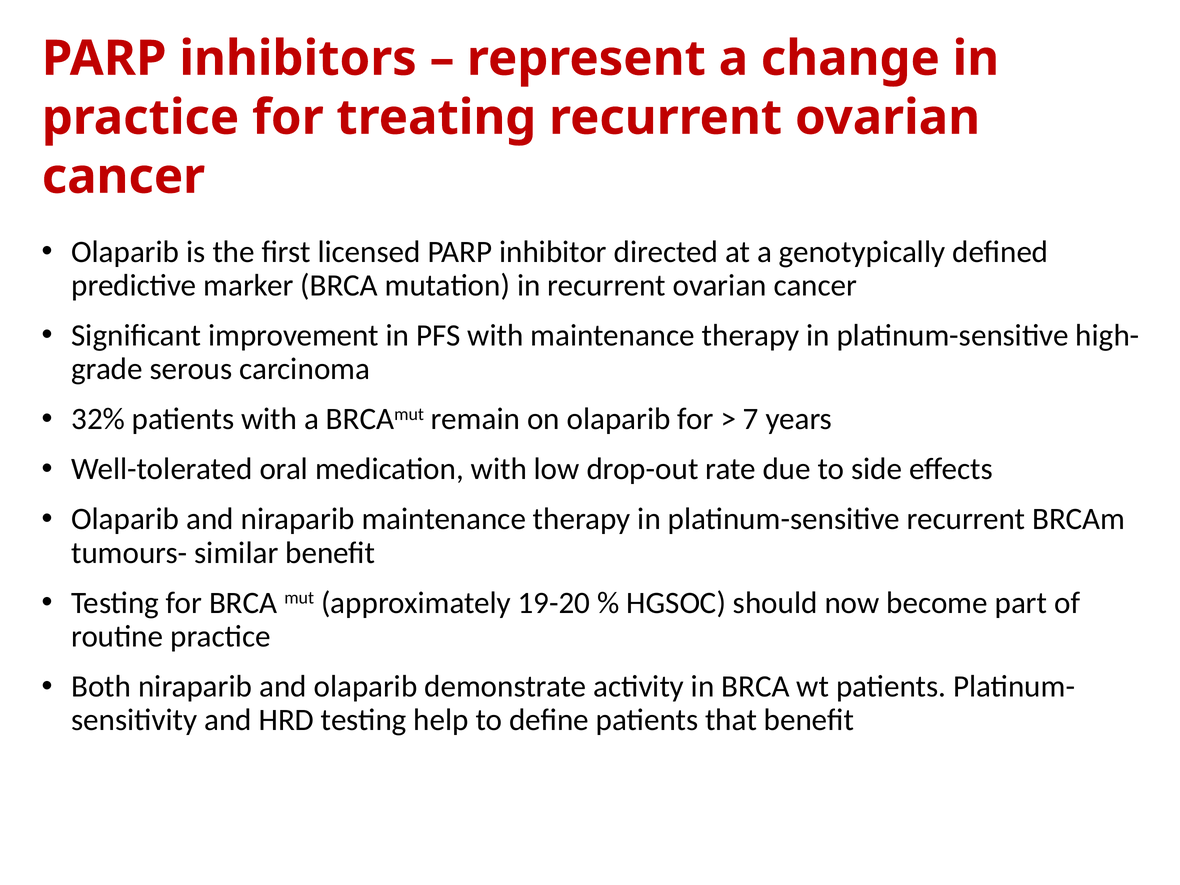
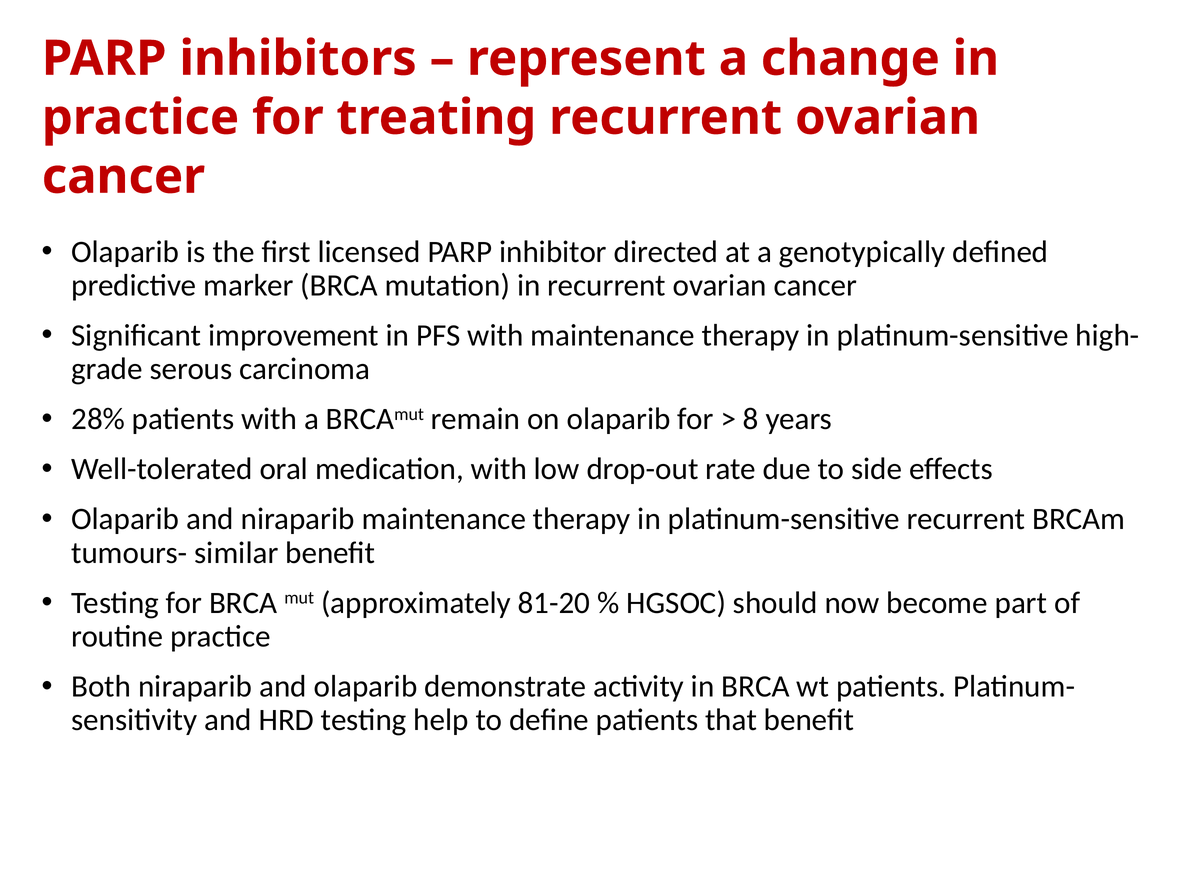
32%: 32% -> 28%
7: 7 -> 8
19-20: 19-20 -> 81-20
